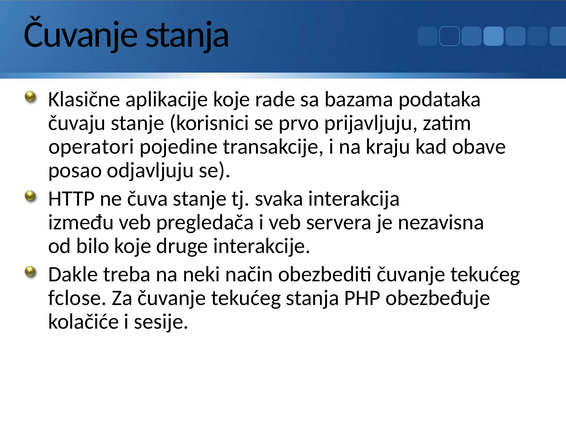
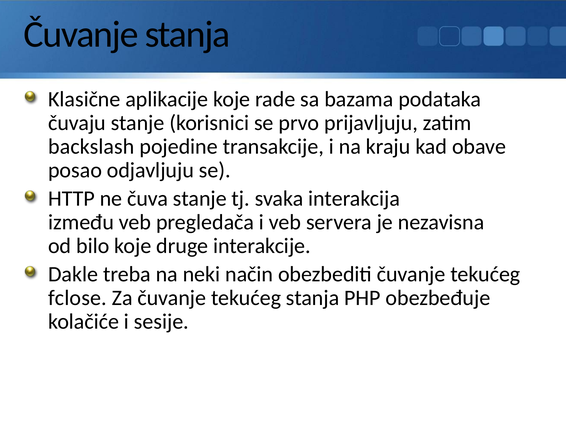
operatori: operatori -> backslash
